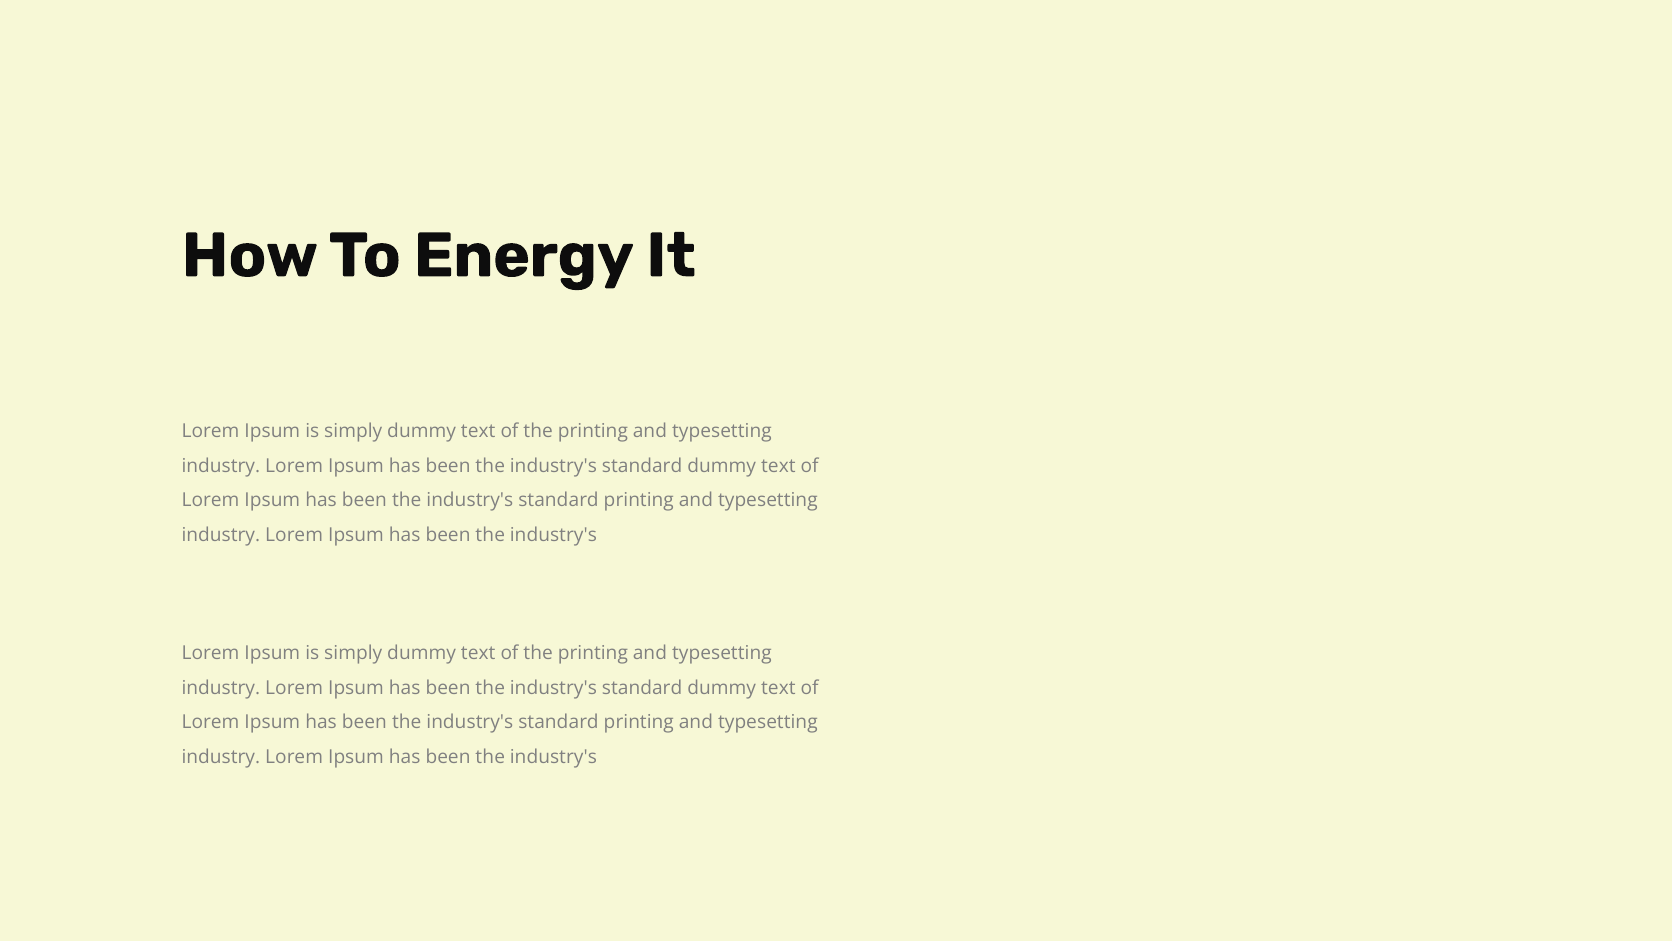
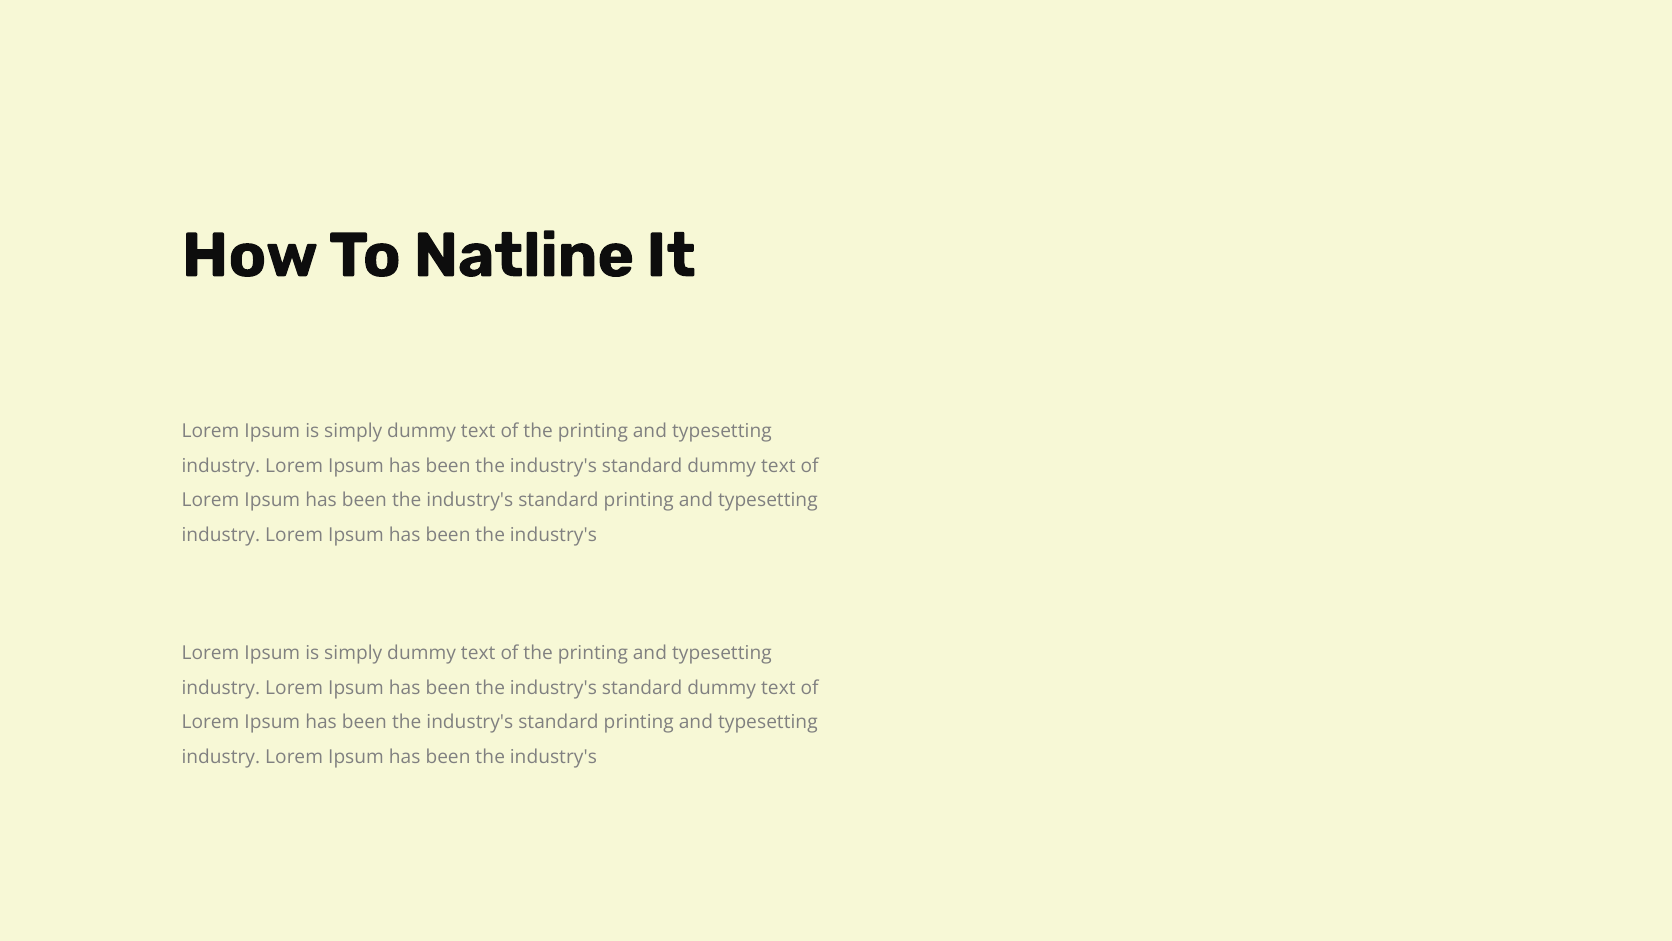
Energy: Energy -> Natline
